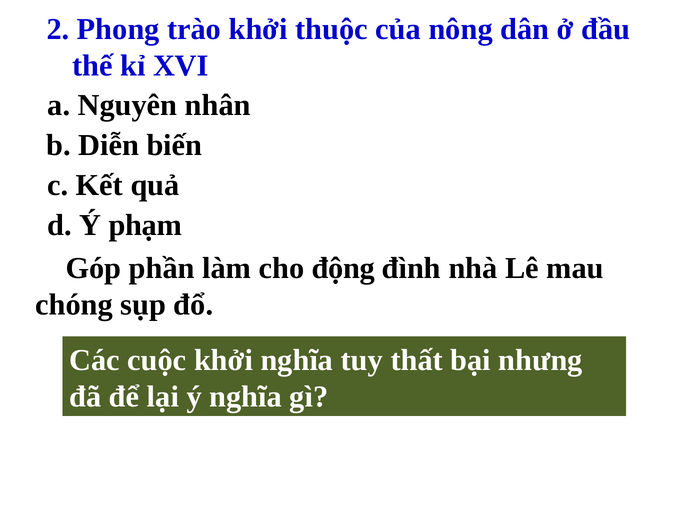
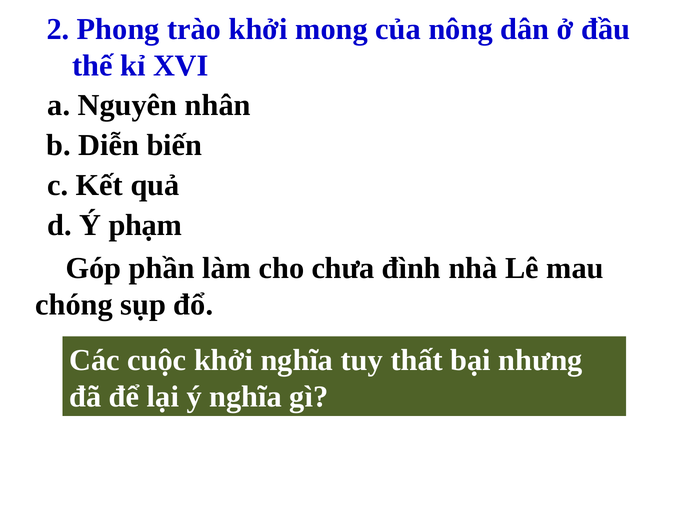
thuộc: thuộc -> mong
động: động -> chưa
